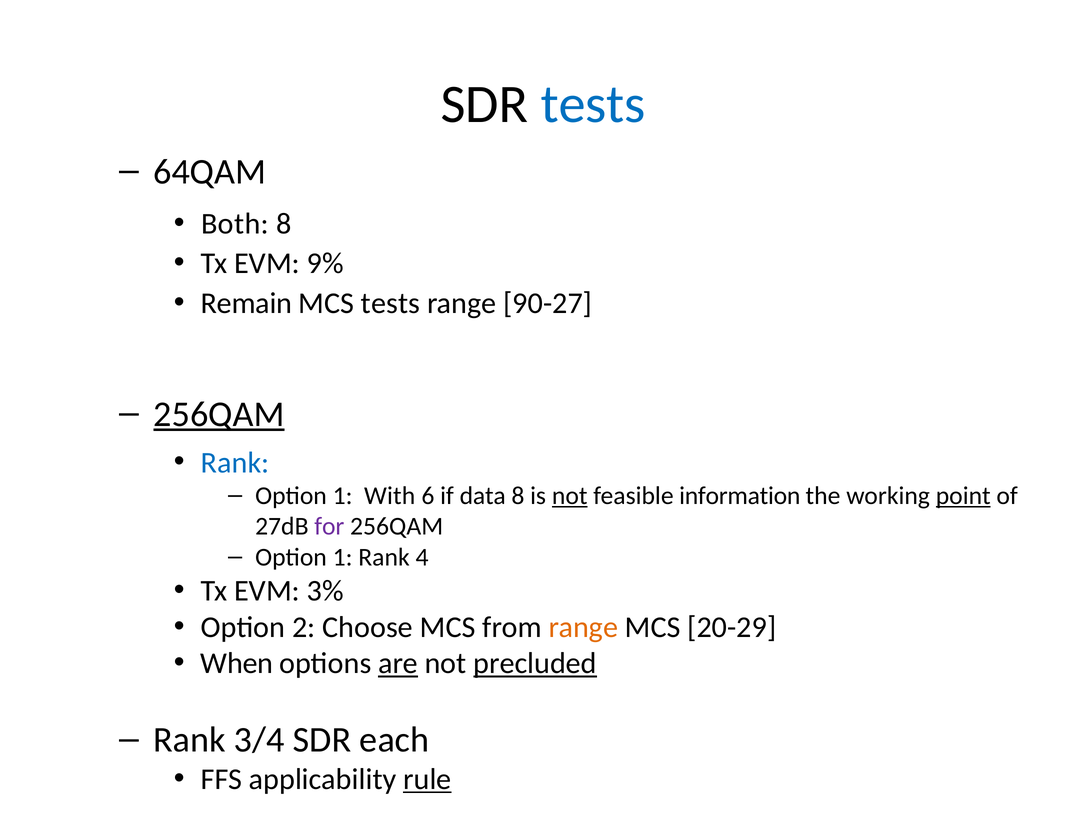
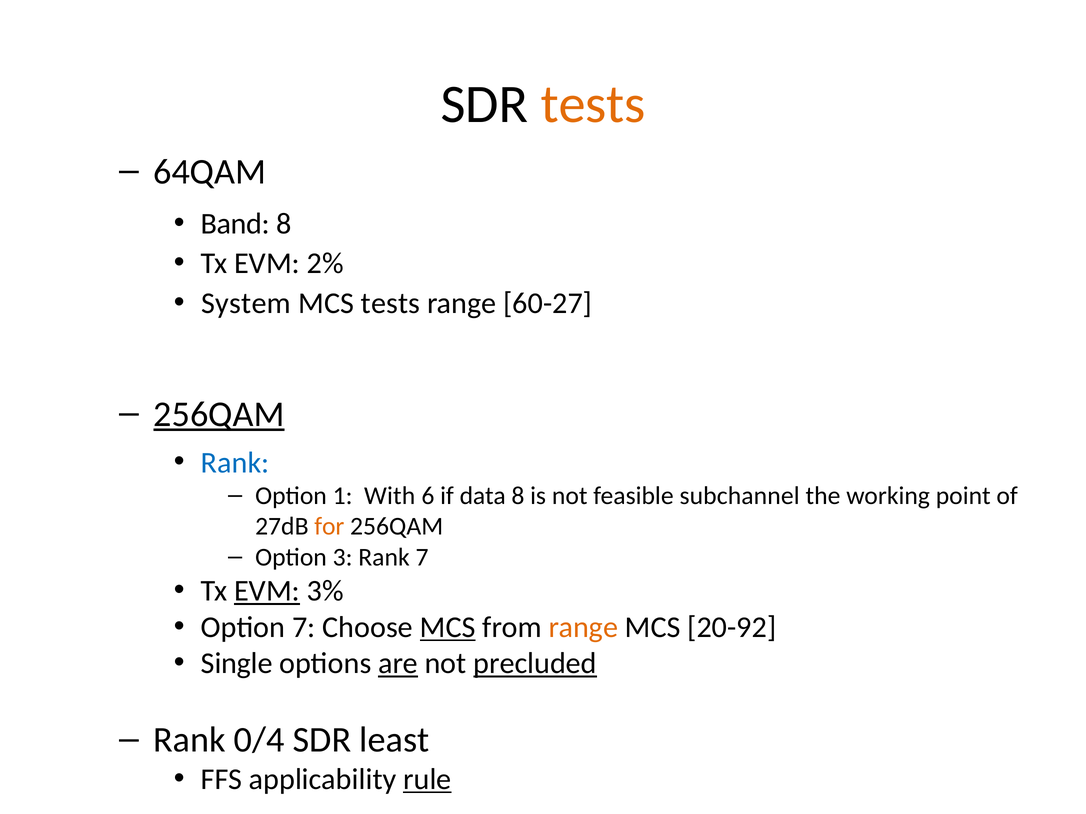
tests at (593, 104) colour: blue -> orange
Both: Both -> Band
9%: 9% -> 2%
Remain: Remain -> System
90-27: 90-27 -> 60-27
not at (570, 496) underline: present -> none
information: information -> subchannel
point underline: present -> none
for colour: purple -> orange
1 at (343, 558): 1 -> 3
Rank 4: 4 -> 7
EVM at (267, 591) underline: none -> present
Option 2: 2 -> 7
MCS at (448, 628) underline: none -> present
20-29: 20-29 -> 20-92
When: When -> Single
3/4: 3/4 -> 0/4
each: each -> least
